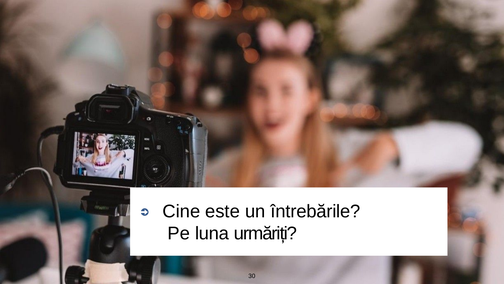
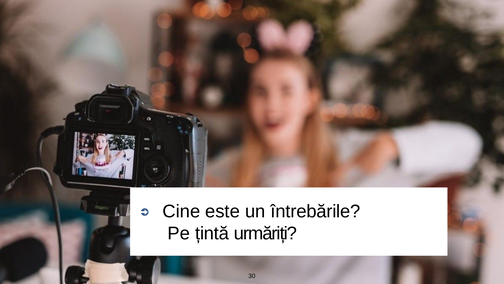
luna: luna -> țintă
